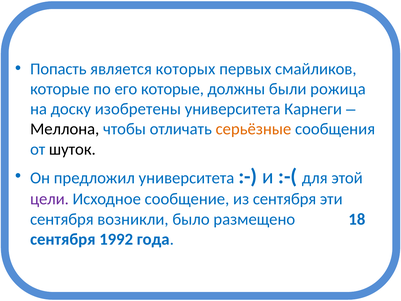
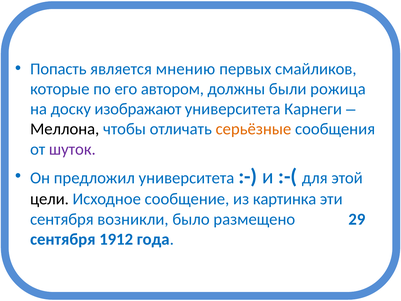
которых: которых -> мнению
его которые: которые -> автором
изобретены: изобретены -> изображают
шуток colour: black -> purple
цели colour: purple -> black
из сентября: сентября -> картинка
18: 18 -> 29
1992: 1992 -> 1912
